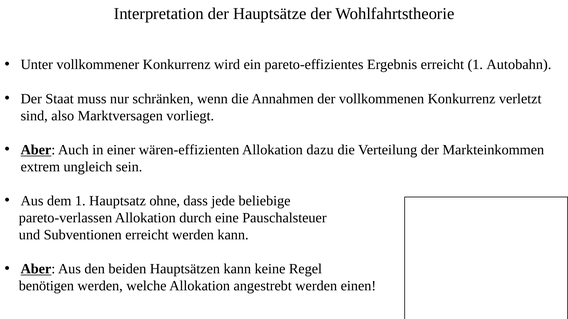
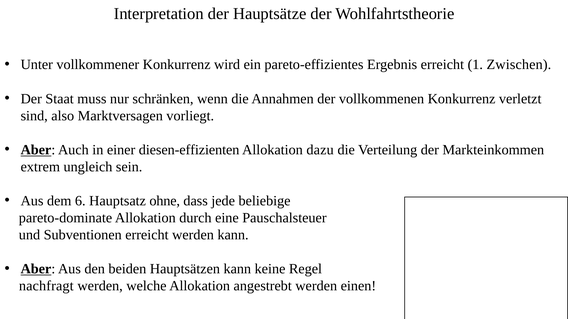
Autobahn: Autobahn -> Zwischen
wären-effizienten: wären-effizienten -> diesen-effizienten
dem 1: 1 -> 6
pareto-verlassen: pareto-verlassen -> pareto-dominate
benötigen: benötigen -> nachfragt
